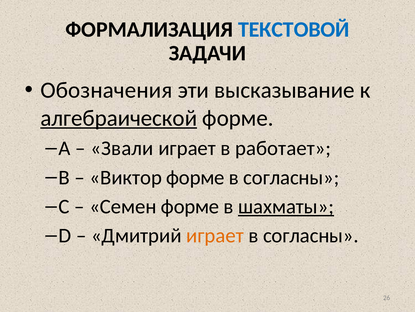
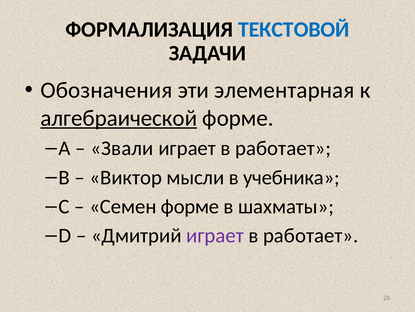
высказывание: высказывание -> элементарная
Виктор форме: форме -> мысли
согласны at (291, 177): согласны -> учебника
шахматы underline: present -> none
играет at (215, 235) colour: orange -> purple
согласны at (311, 235): согласны -> работает
